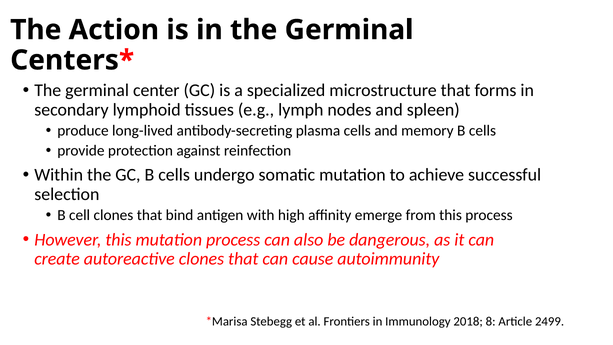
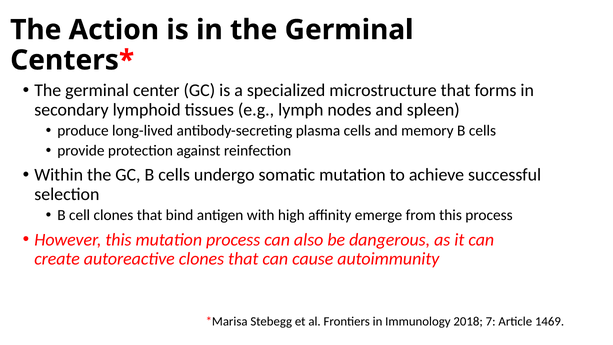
8: 8 -> 7
2499: 2499 -> 1469
